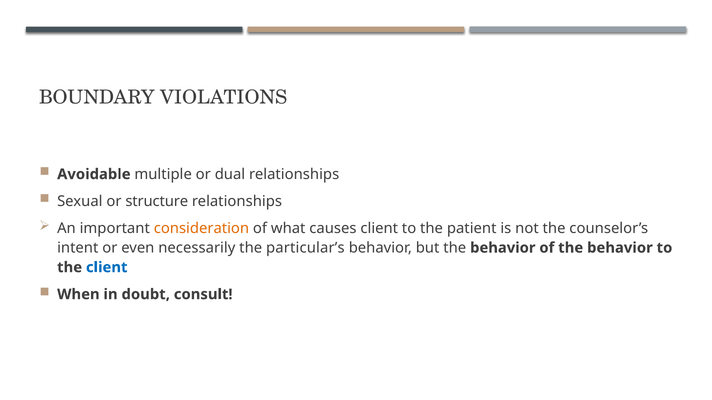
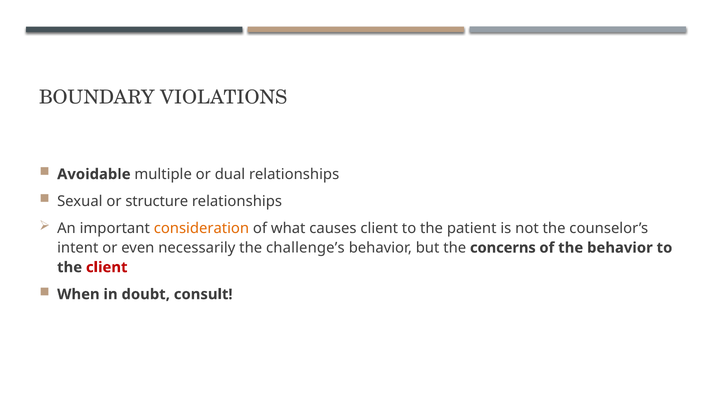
particular’s: particular’s -> challenge’s
but the behavior: behavior -> concerns
client at (107, 268) colour: blue -> red
